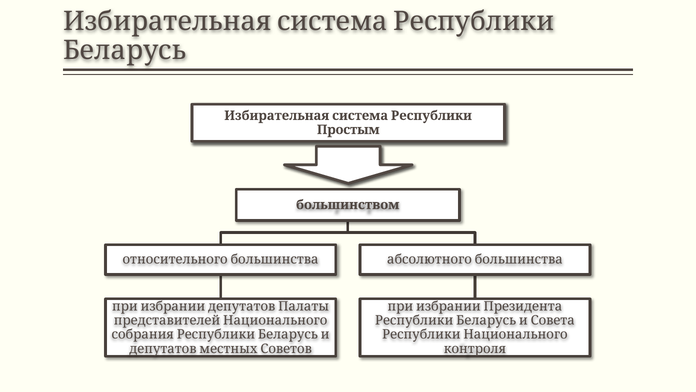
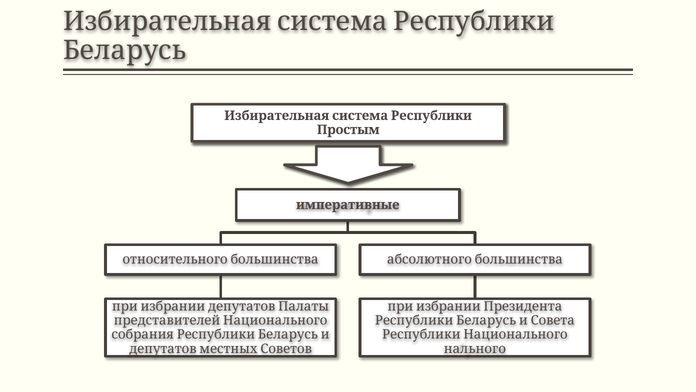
большинством: большинством -> императивные
контроля: контроля -> нального
